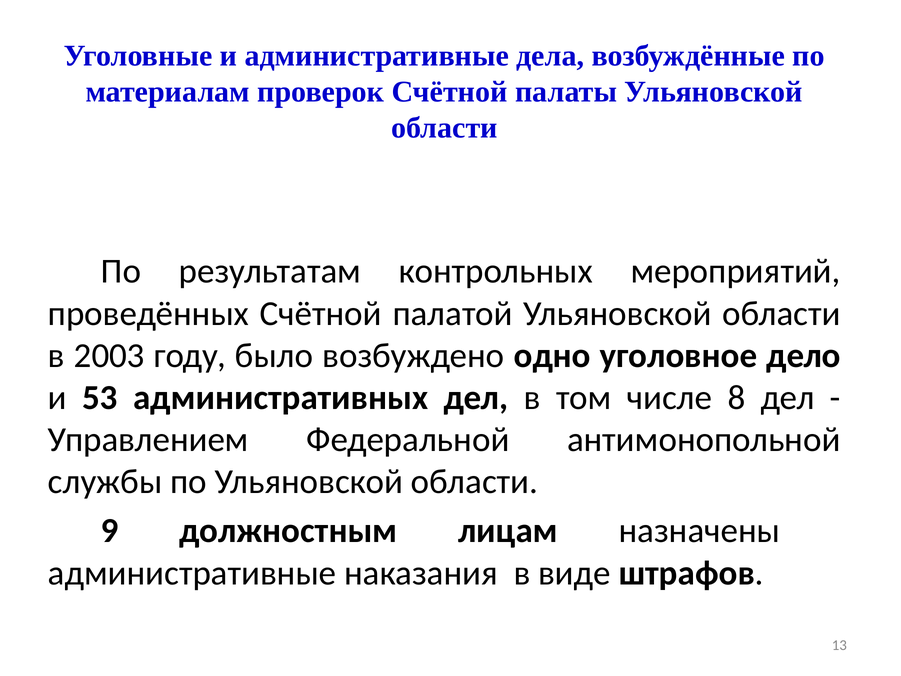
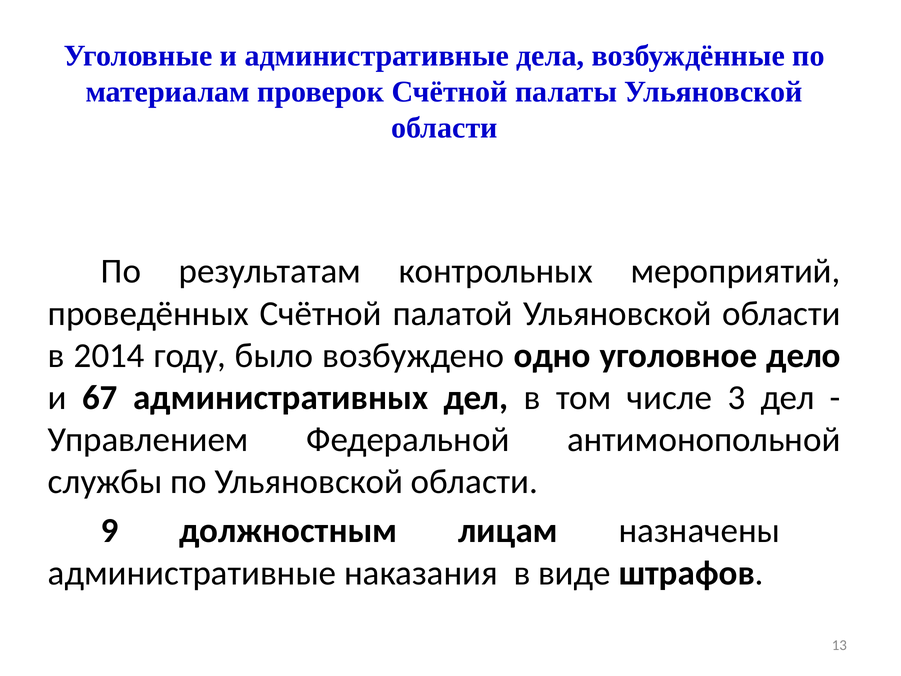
2003: 2003 -> 2014
53: 53 -> 67
8: 8 -> 3
